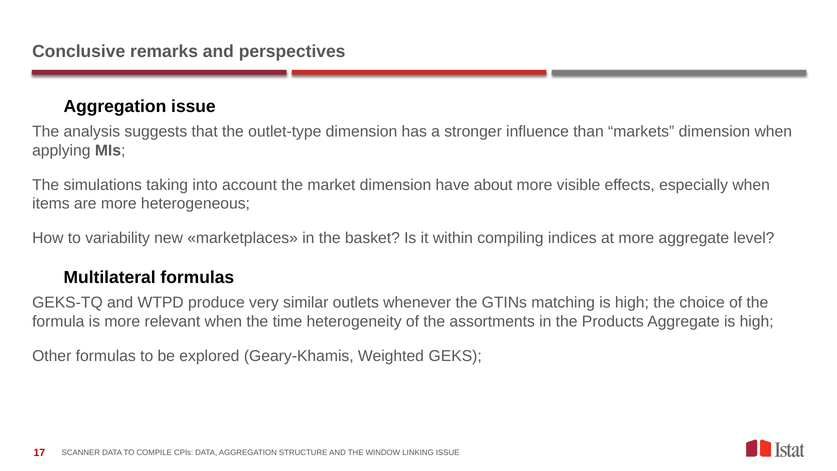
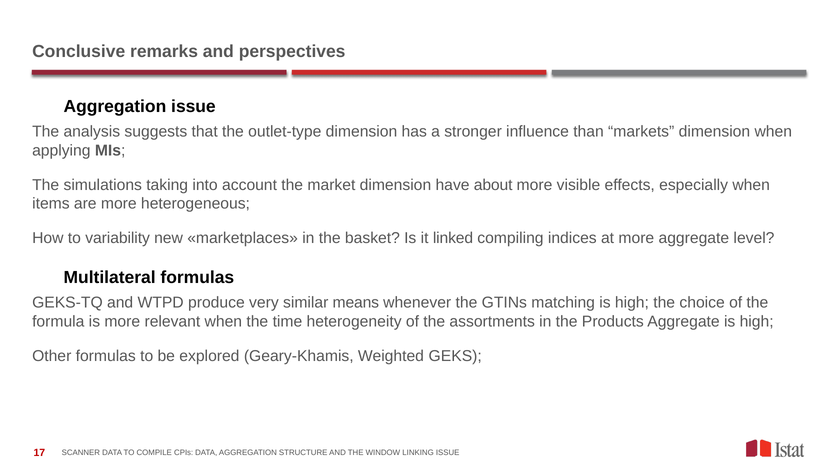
within: within -> linked
outlets: outlets -> means
